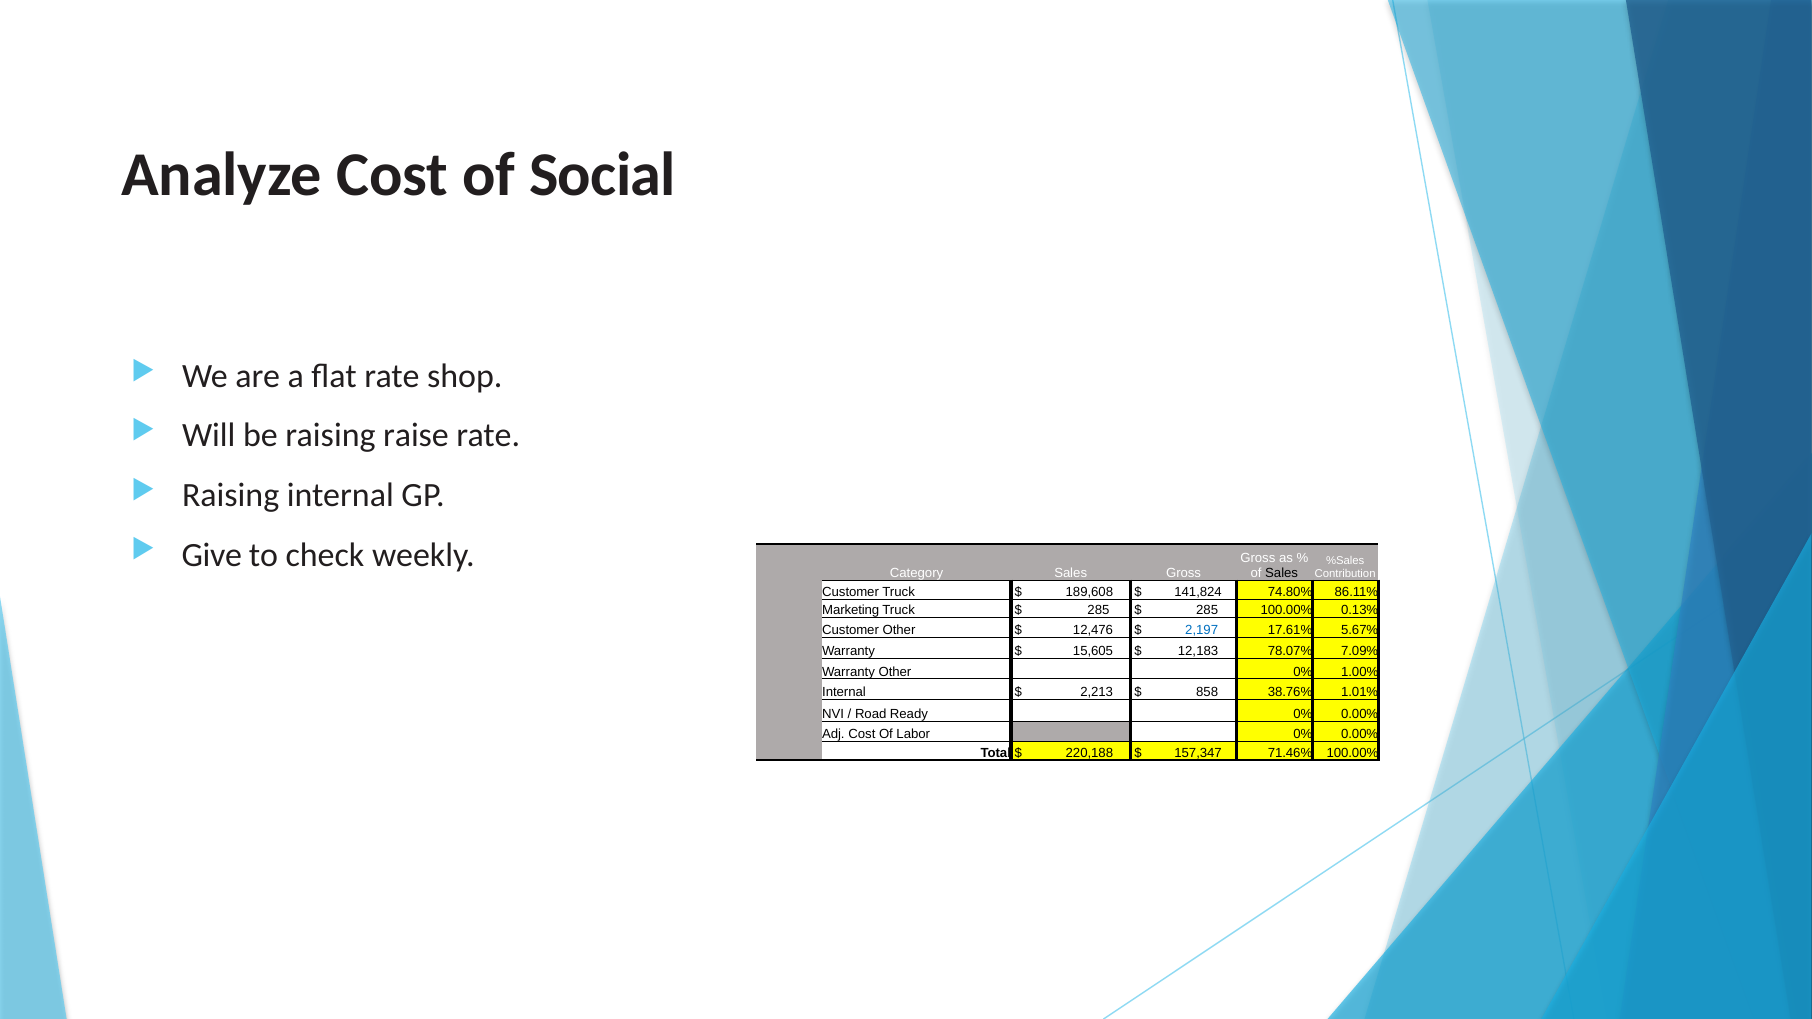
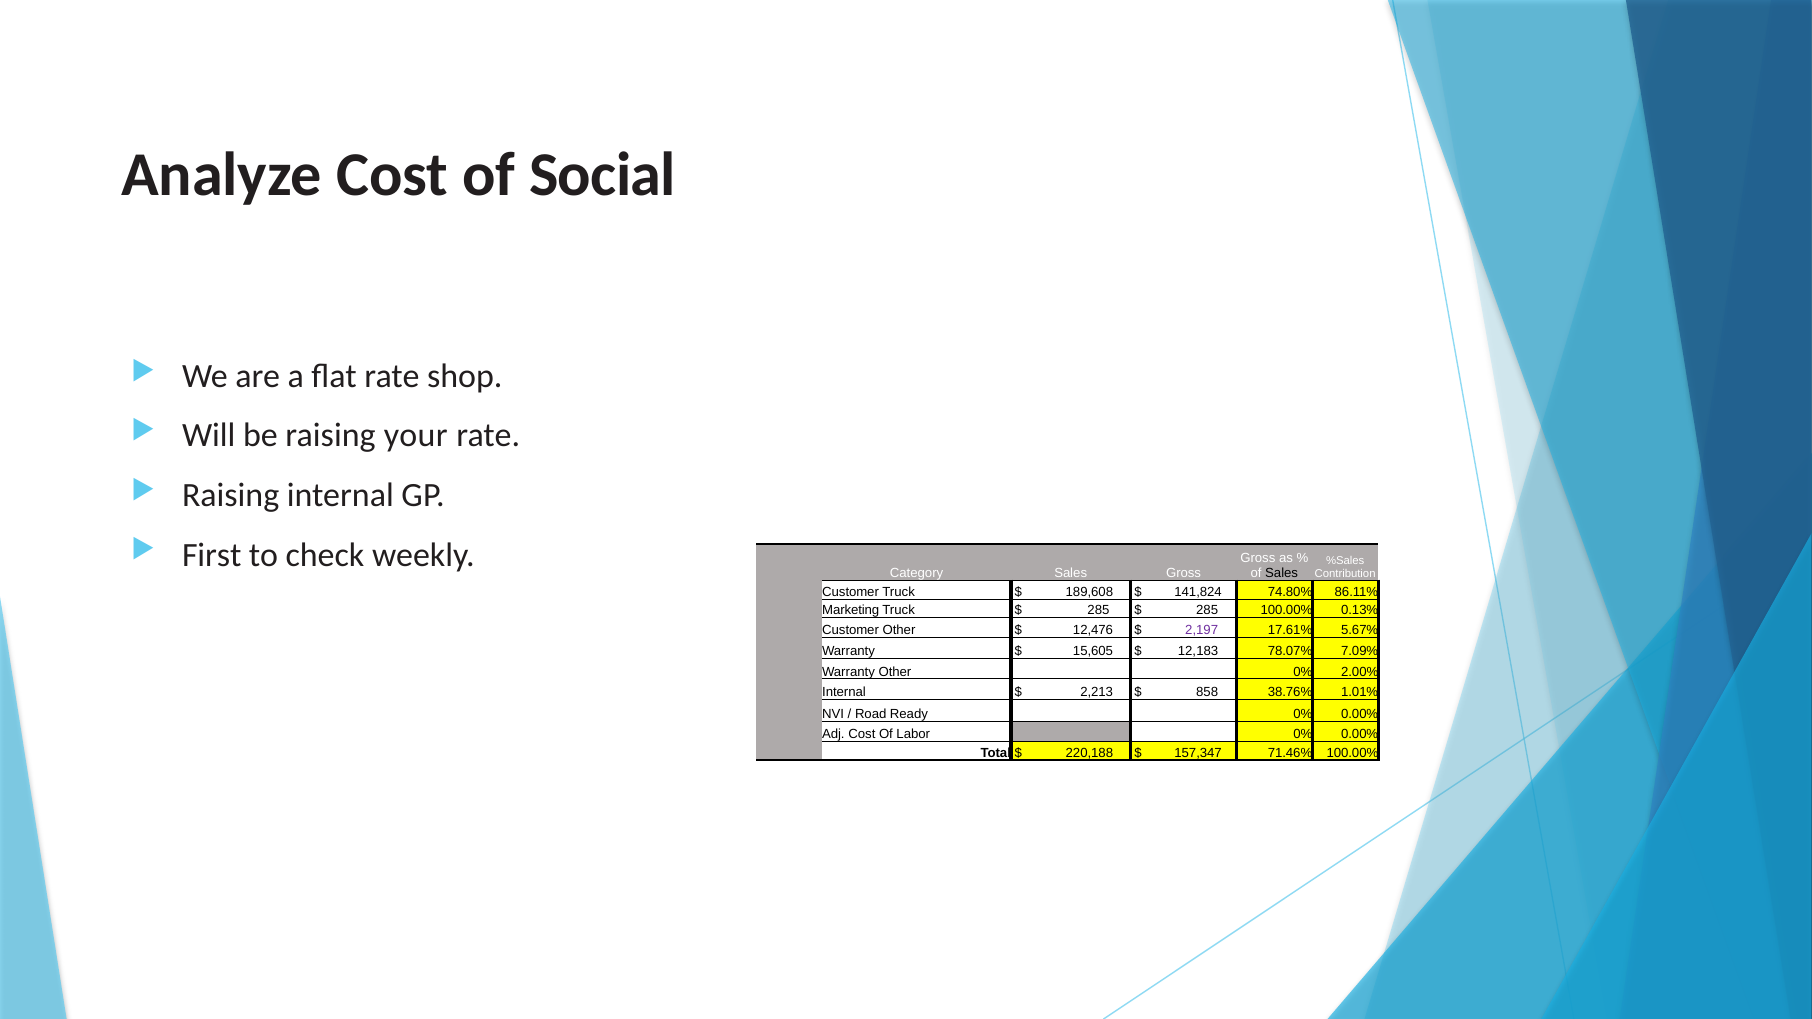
raise: raise -> your
Give: Give -> First
2,197 colour: blue -> purple
1.00%: 1.00% -> 2.00%
